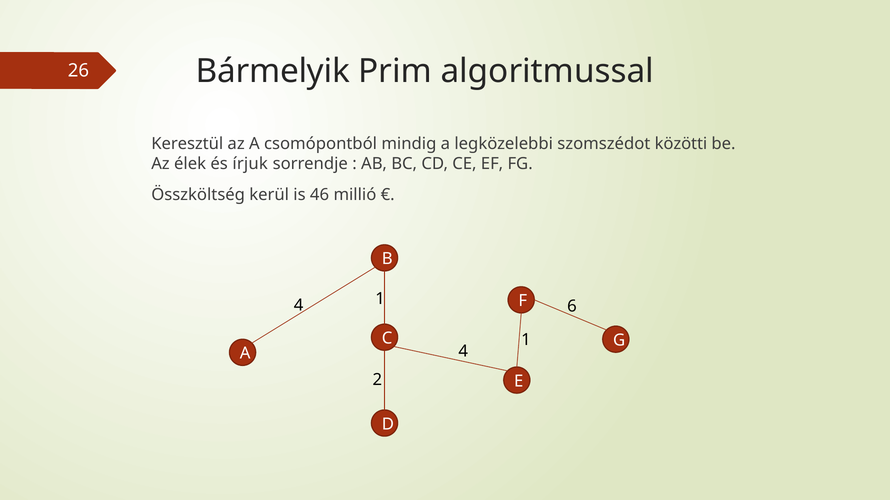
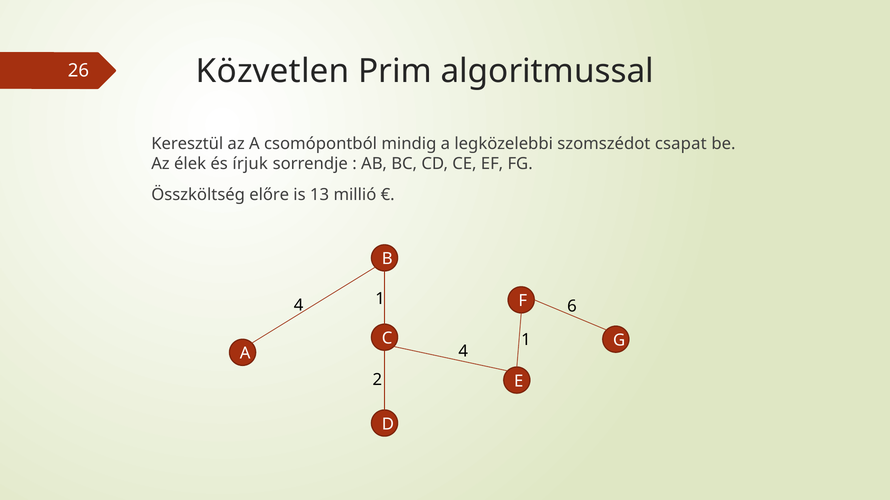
Bármelyik: Bármelyik -> Közvetlen
közötti: közötti -> csapat
kerül: kerül -> előre
46: 46 -> 13
